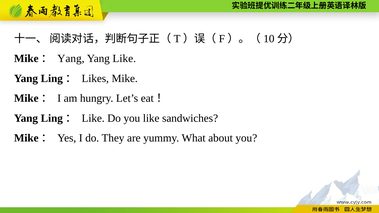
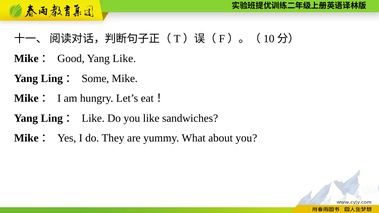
Yang at (71, 59): Yang -> Good
Likes: Likes -> Some
